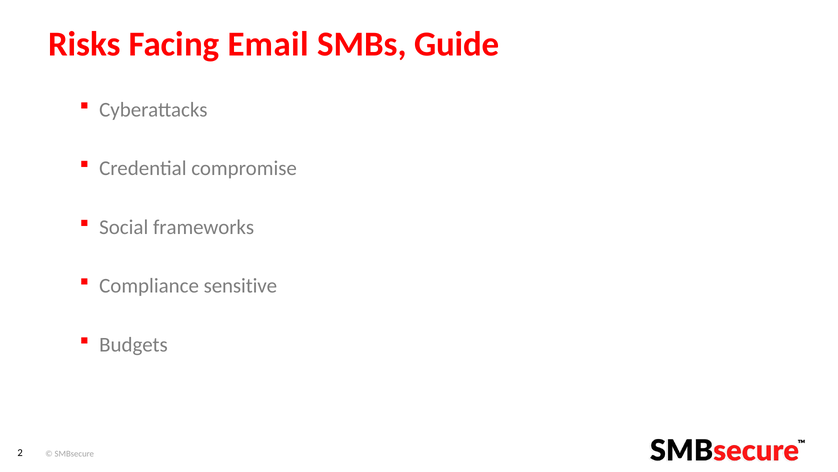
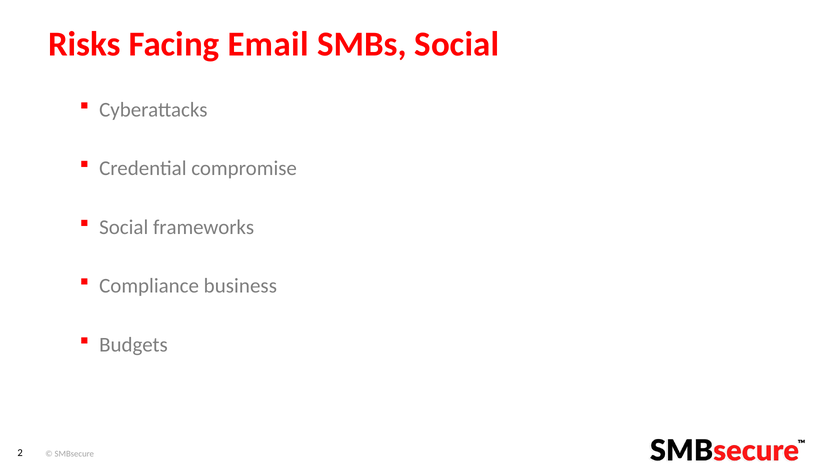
SMBs Guide: Guide -> Social
sensitive: sensitive -> business
